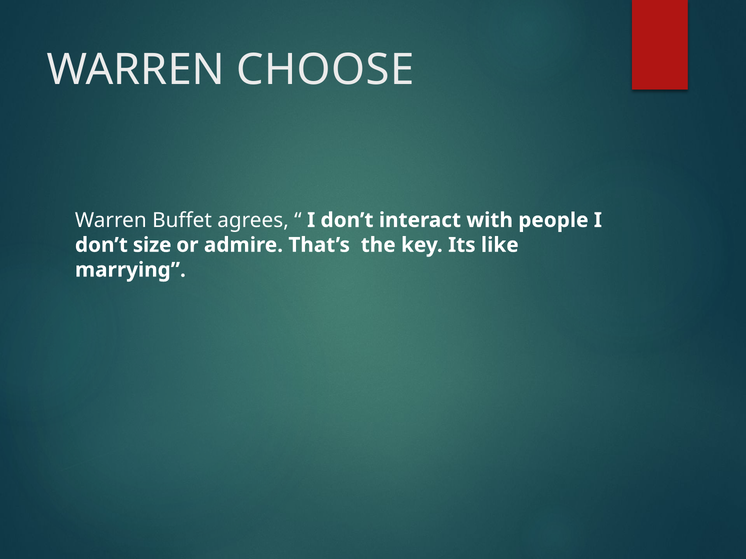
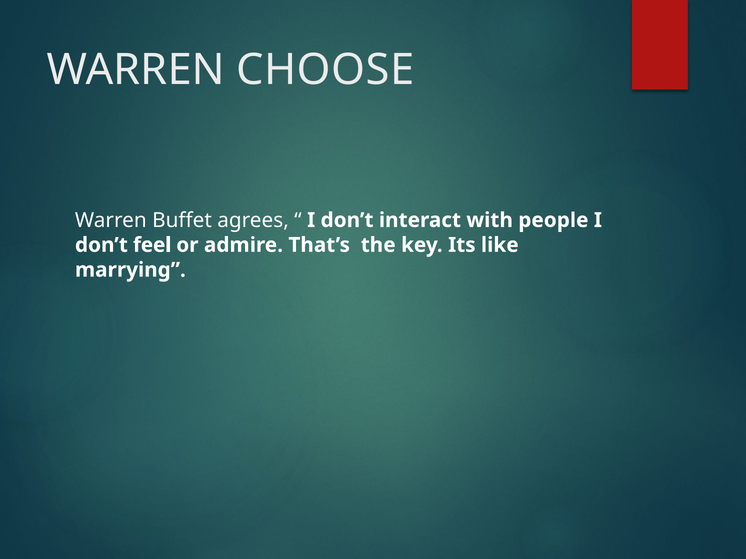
size: size -> feel
